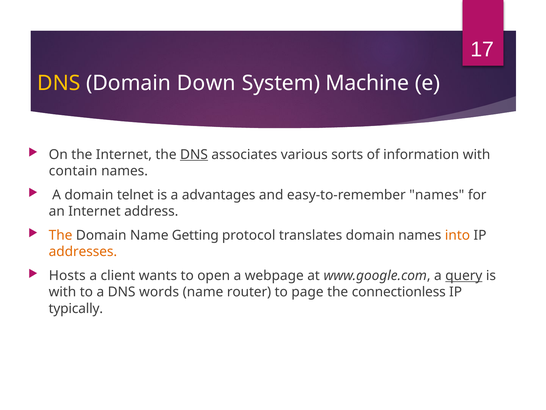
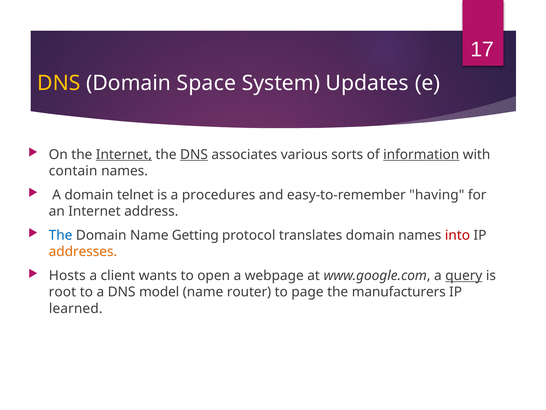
Down: Down -> Space
Machine: Machine -> Updates
Internet at (124, 154) underline: none -> present
information underline: none -> present
advantages: advantages -> procedures
easy-to-remember names: names -> having
The at (61, 235) colour: orange -> blue
into colour: orange -> red
with at (62, 292): with -> root
words: words -> model
connectionless: connectionless -> manufacturers
typically: typically -> learned
